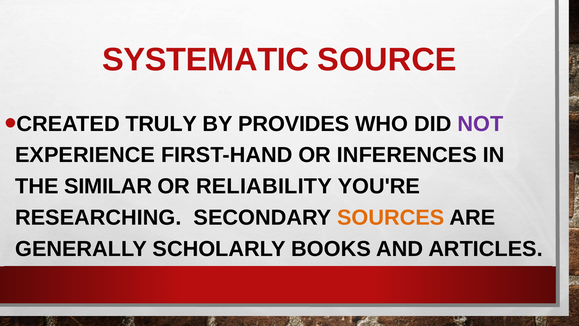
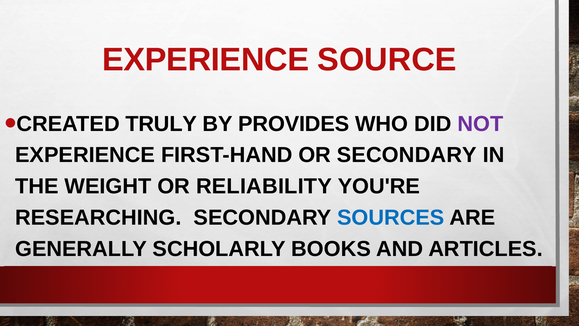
SYSTEMATIC at (206, 60): SYSTEMATIC -> EXPERIENCE
OR INFERENCES: INFERENCES -> SECONDARY
SIMILAR: SIMILAR -> WEIGHT
SOURCES colour: orange -> blue
